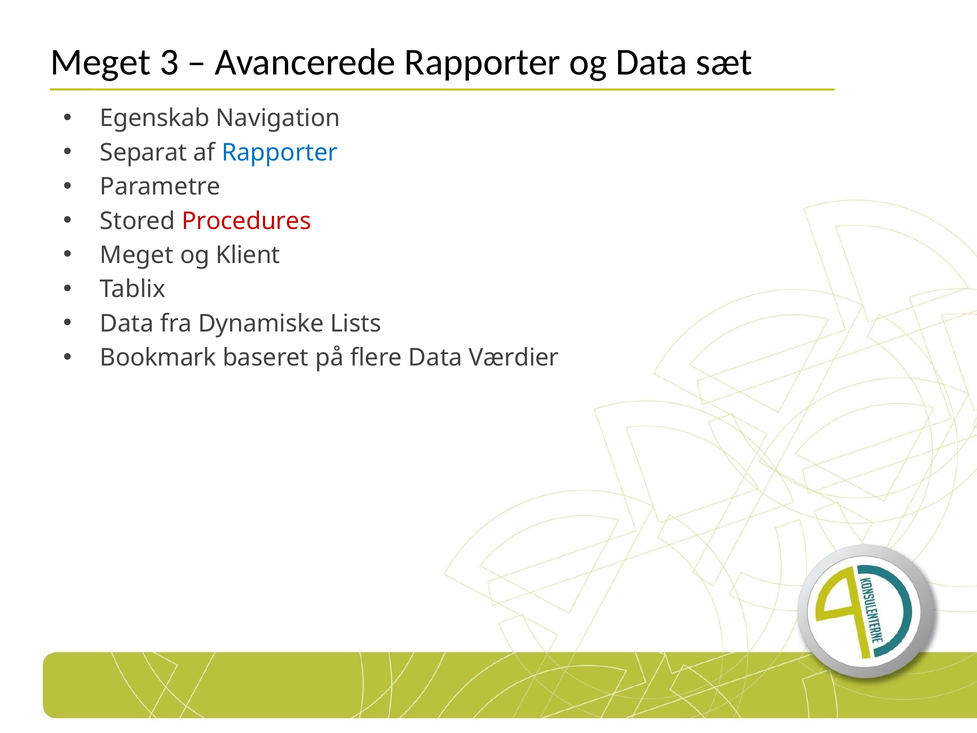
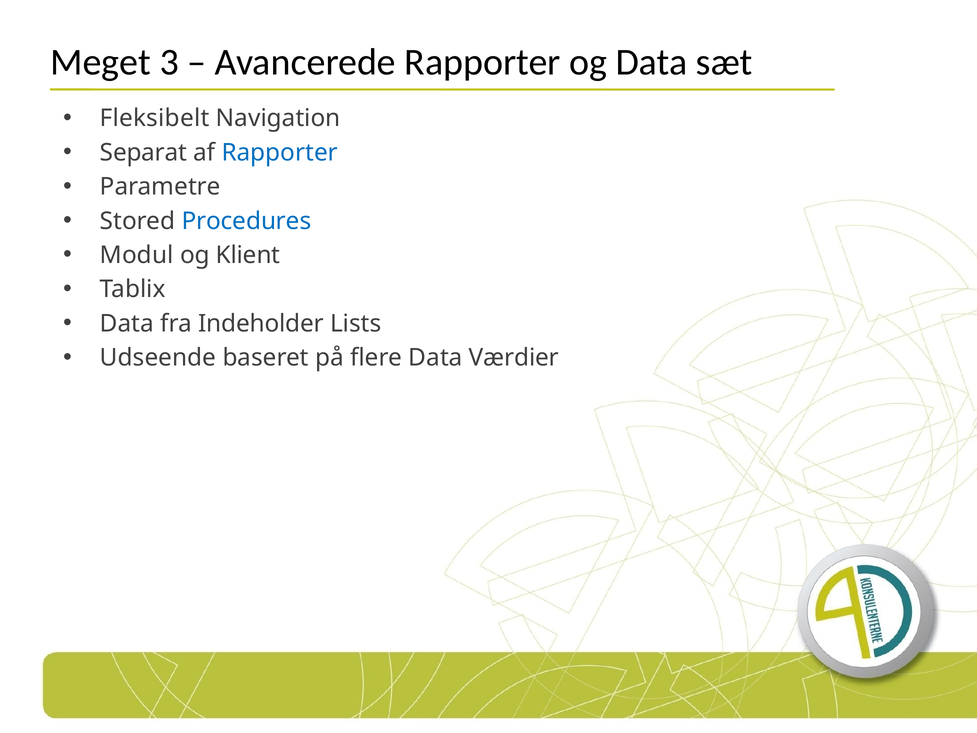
Egenskab: Egenskab -> Fleksibelt
Procedures colour: red -> blue
Meget at (137, 255): Meget -> Modul
Dynamiske: Dynamiske -> Indeholder
Bookmark: Bookmark -> Udseende
